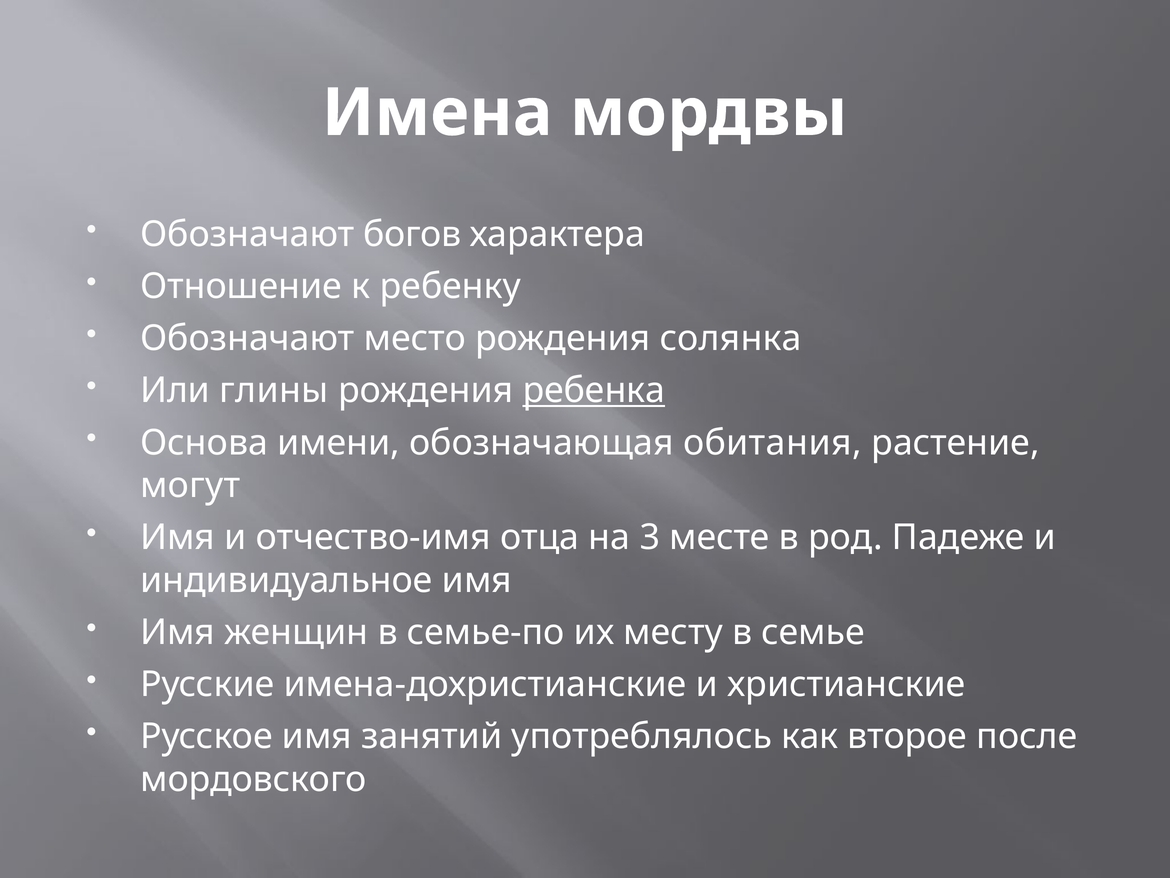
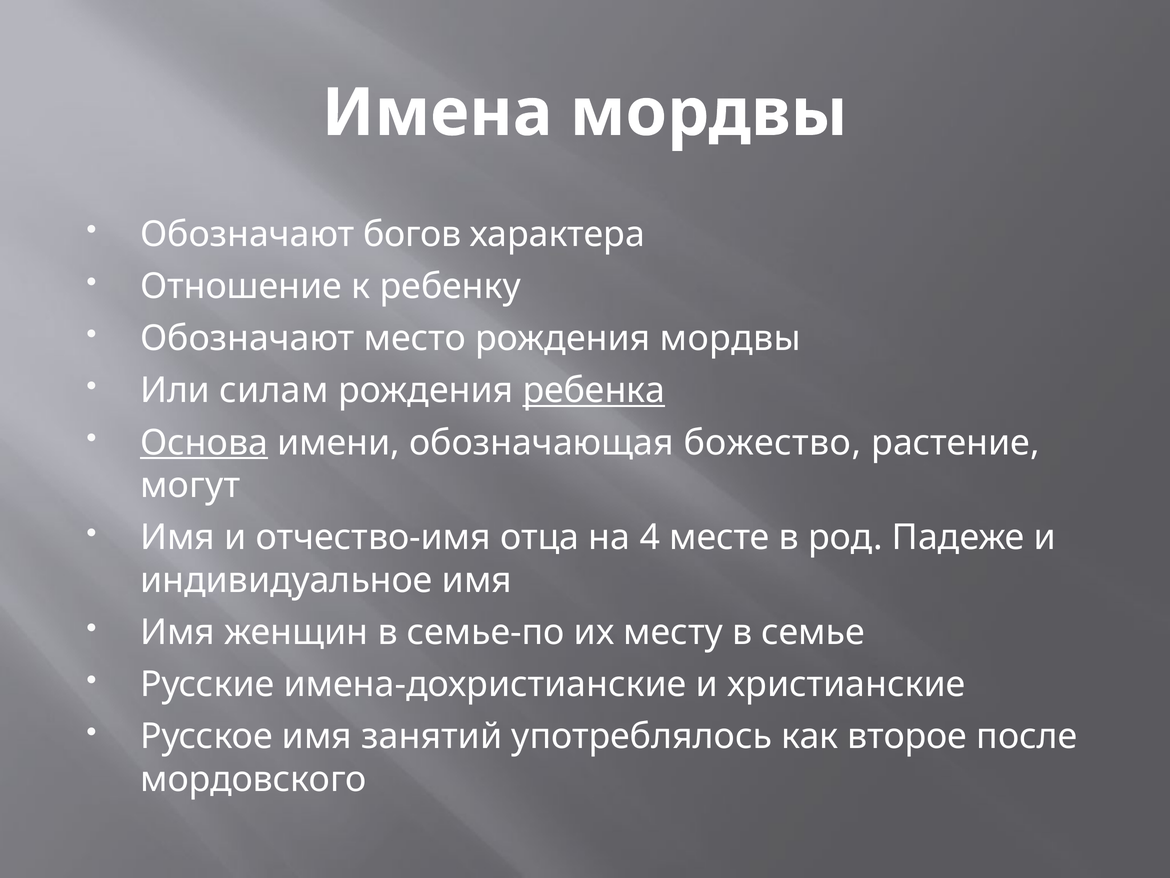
рождения солянка: солянка -> мордвы
глины: глины -> силам
Основа underline: none -> present
обитания: обитания -> божество
3: 3 -> 4
